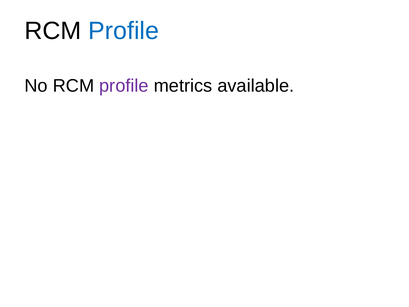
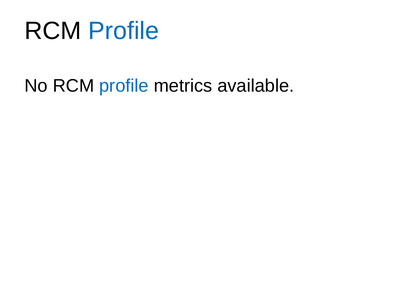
profile at (124, 86) colour: purple -> blue
